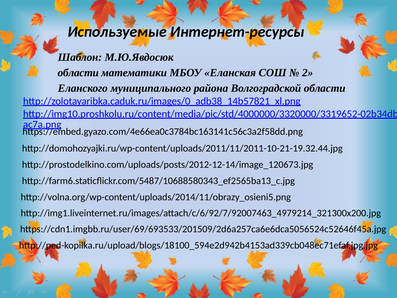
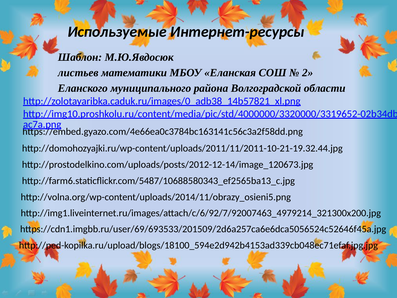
области at (78, 73): области -> листьев
